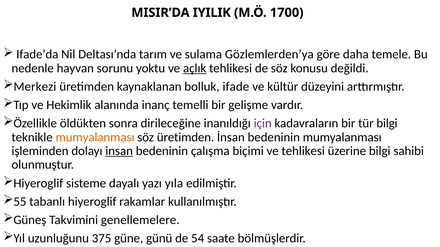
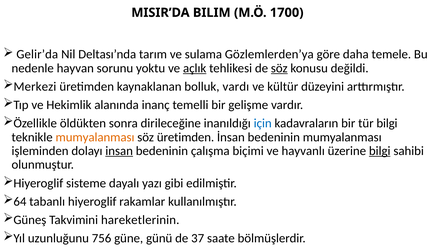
IYILIK: IYILIK -> BILIM
Ifade’da: Ifade’da -> Gelir’da
söz at (279, 68) underline: none -> present
ifade: ifade -> vardı
için colour: purple -> blue
ve tehlikesi: tehlikesi -> hayvanlı
bilgi at (380, 151) underline: none -> present
yıla: yıla -> gibi
55: 55 -> 64
genellemelere: genellemelere -> hareketlerinin
375: 375 -> 756
54: 54 -> 37
